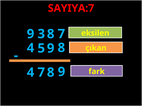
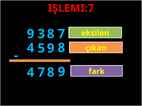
SAYIYA:7: SAYIYA:7 -> IŞLEMI:7
